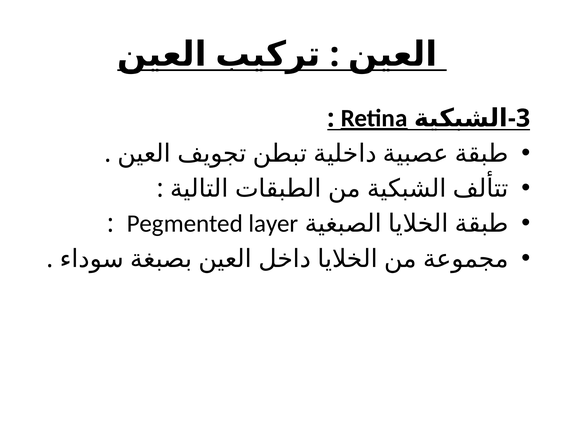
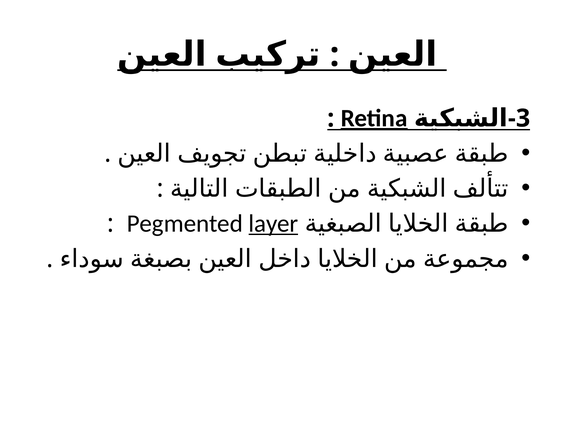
layer underline: none -> present
